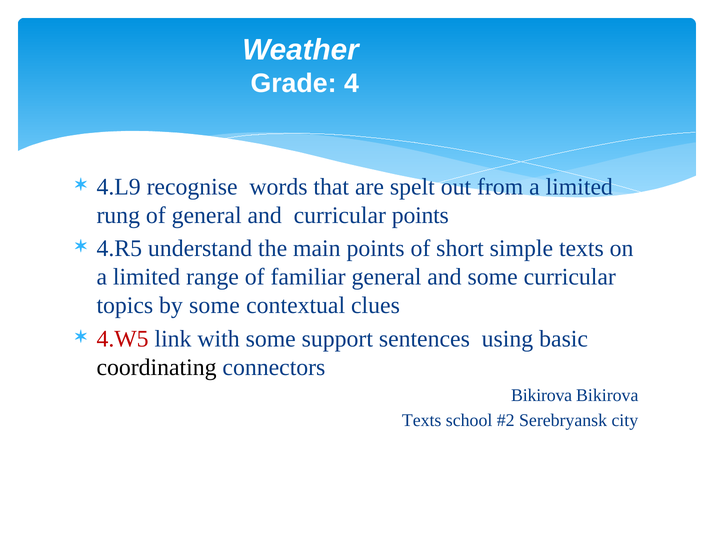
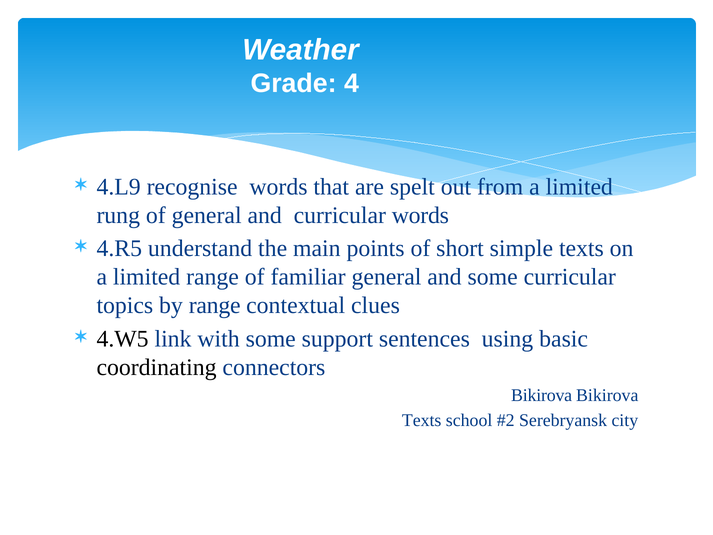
curricular points: points -> words
by some: some -> range
4.W5 colour: red -> black
